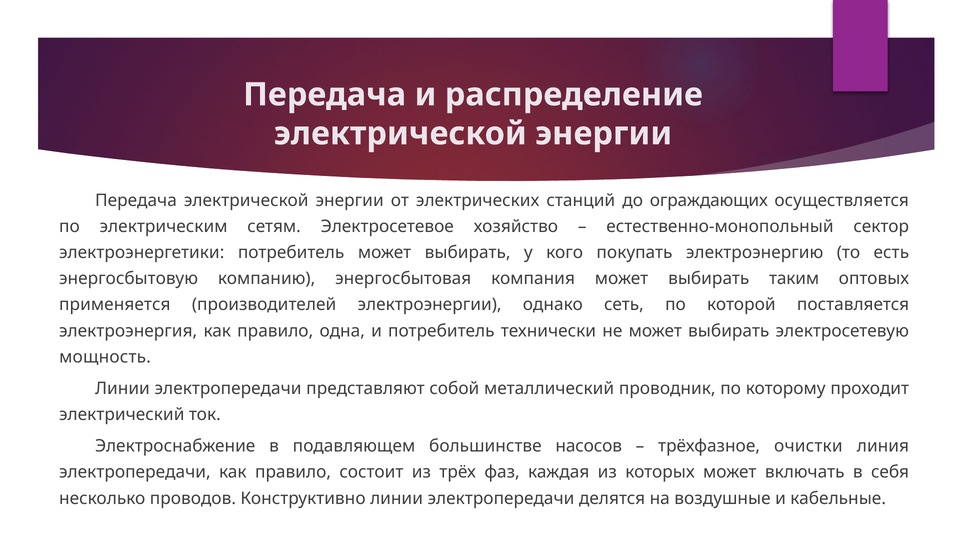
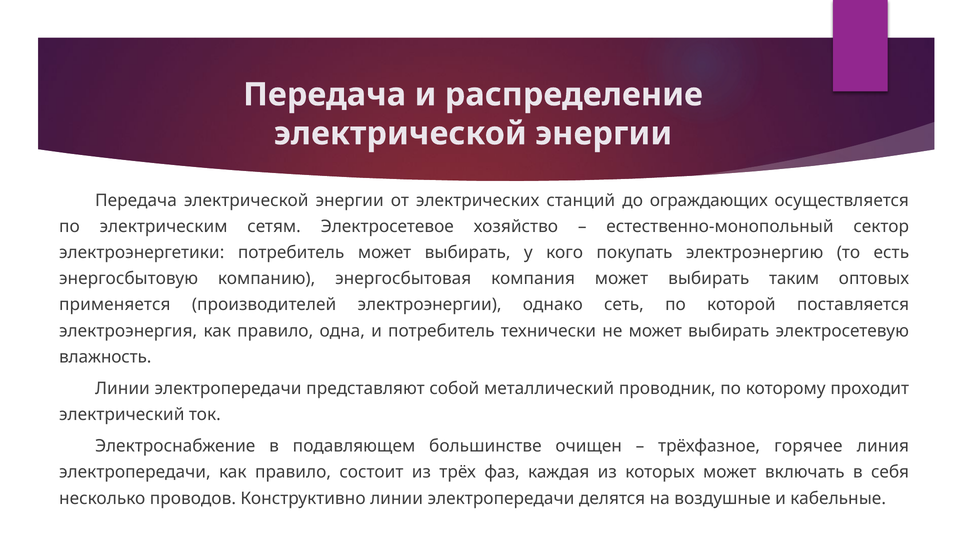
мощность: мощность -> влажность
насосов: насосов -> очищен
очистки: очистки -> горячее
